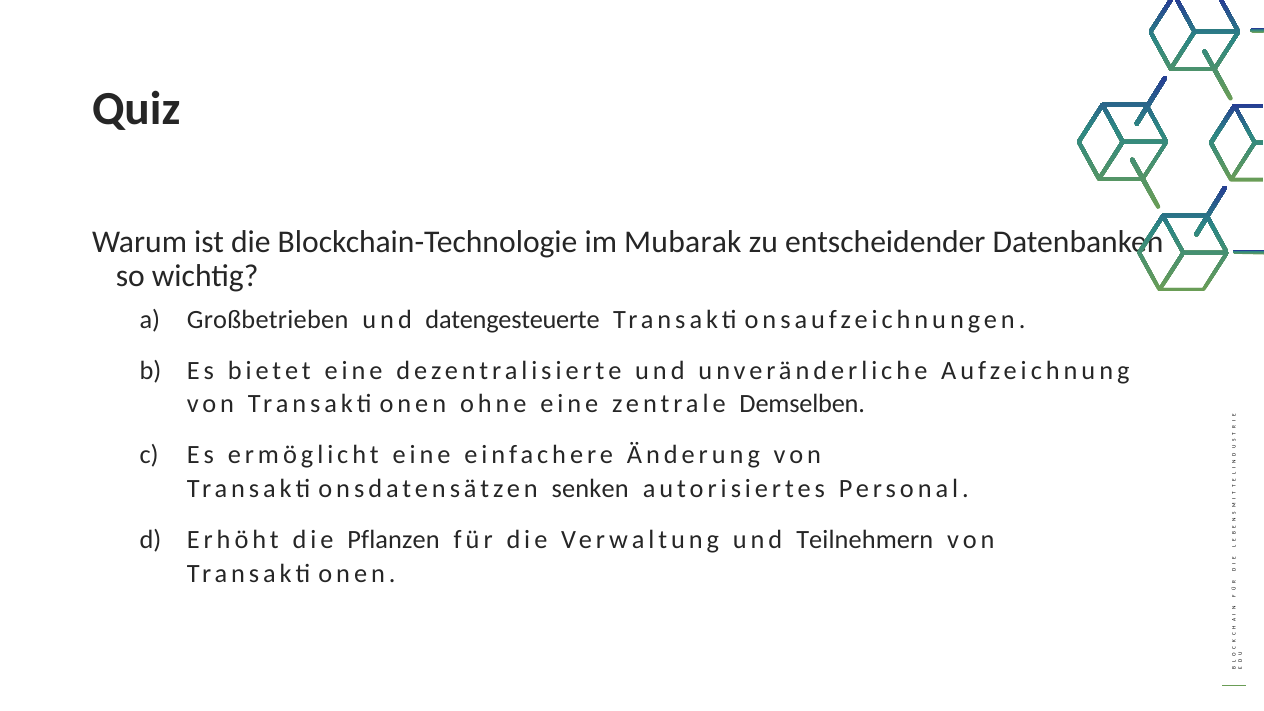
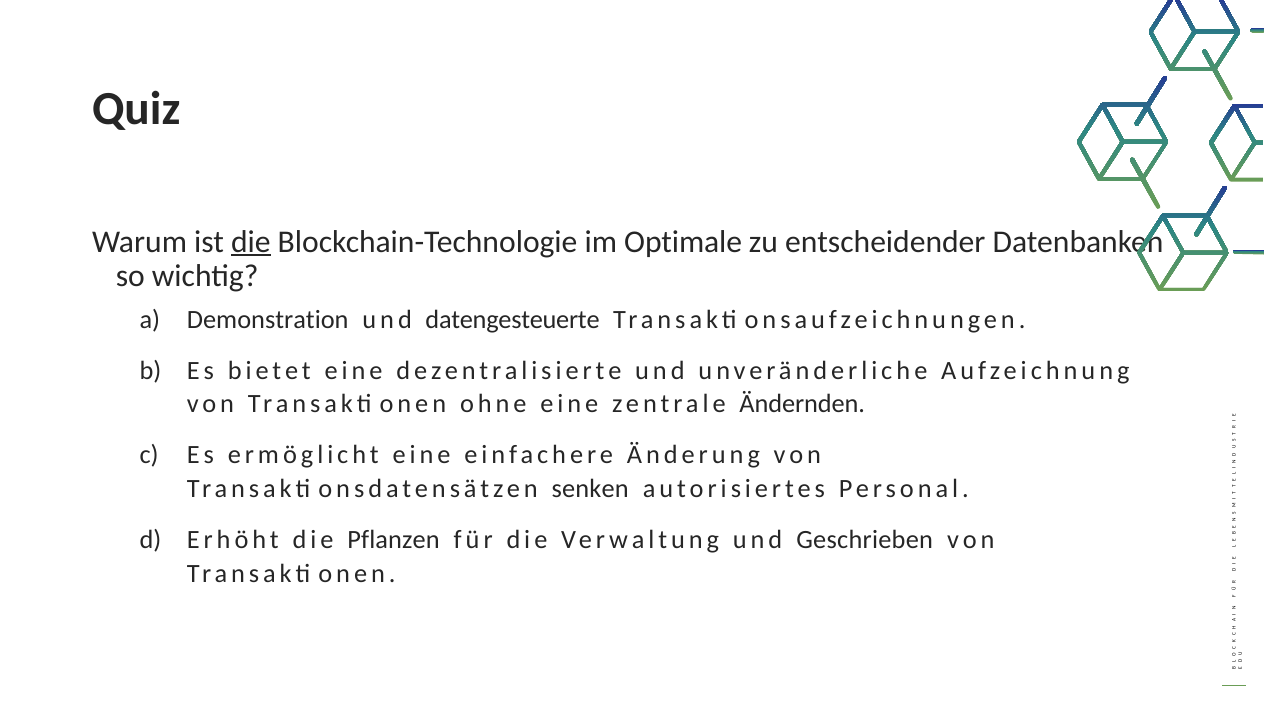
die at (251, 242) underline: none -> present
Mubarak: Mubarak -> Optimale
Großbetrieben: Großbetrieben -> Demonstration
Demselben: Demselben -> Ändernden
Teilnehmern: Teilnehmern -> Geschrieben
